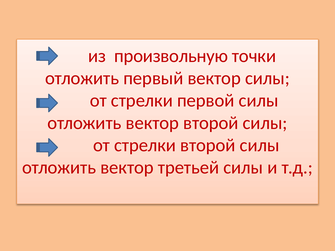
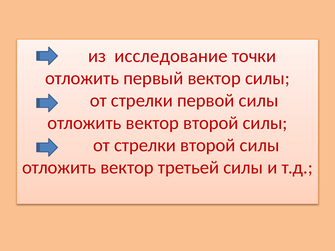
произвольную: произвольную -> исследование
